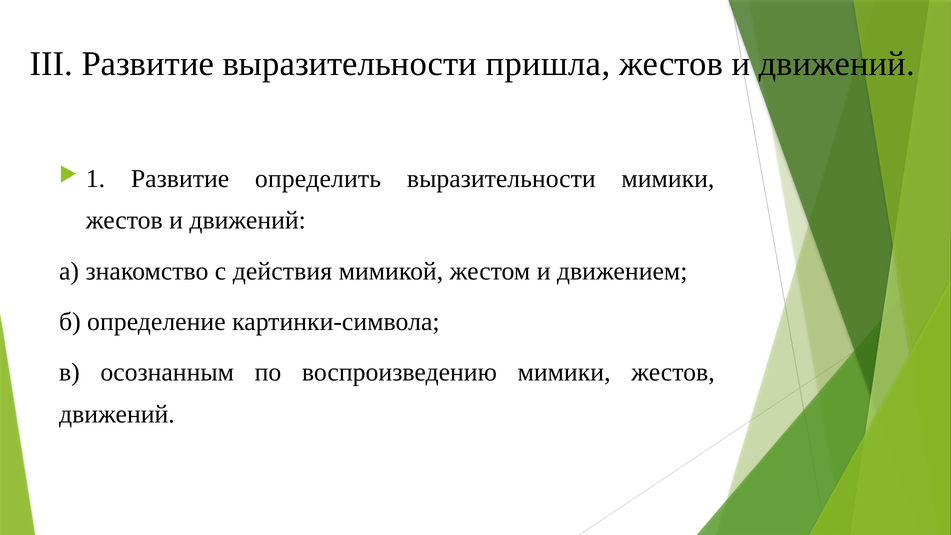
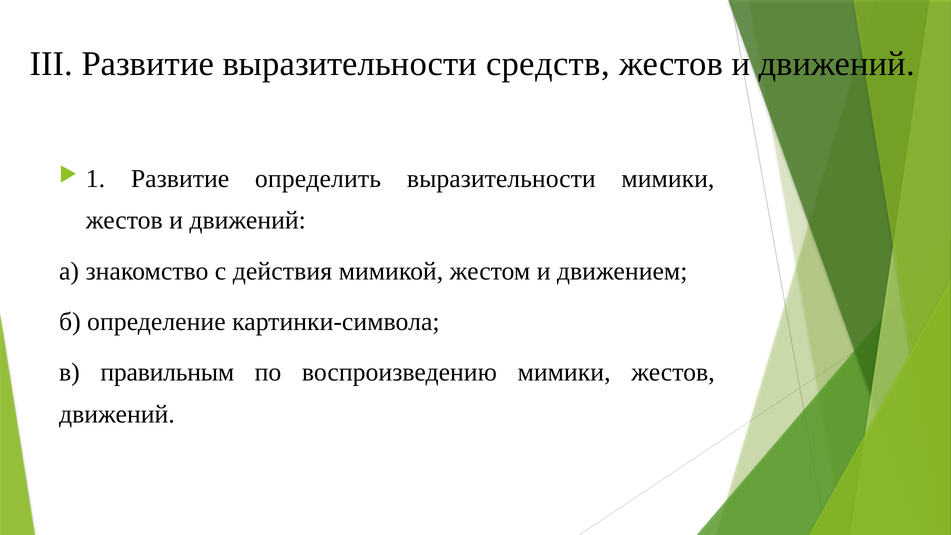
пришла: пришла -> средств
осознанным: осознанным -> правильным
